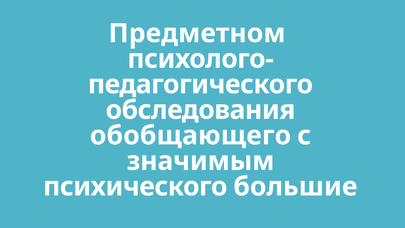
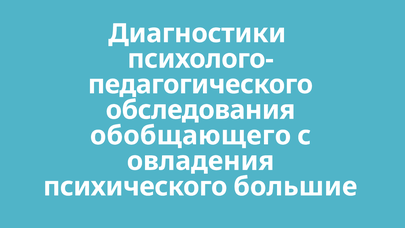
Предметном: Предметном -> Диагностики
значимым: значимым -> овладения
